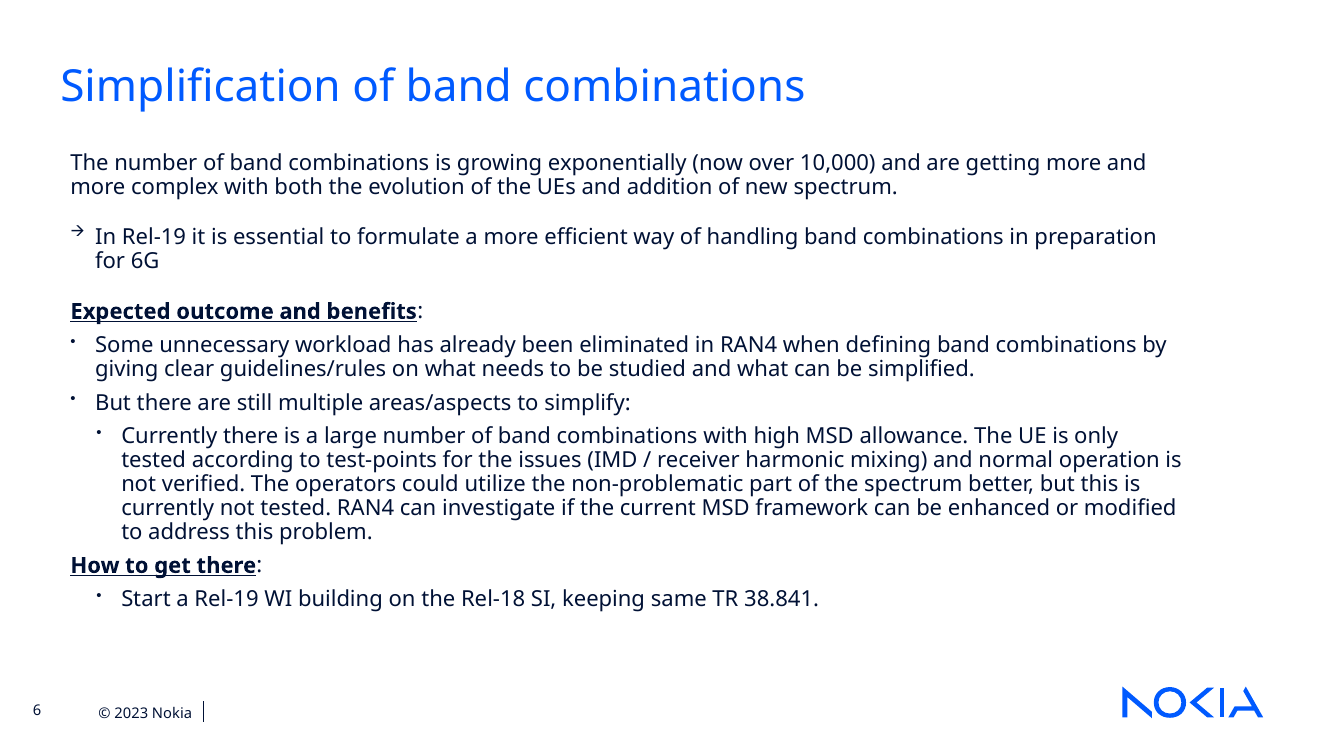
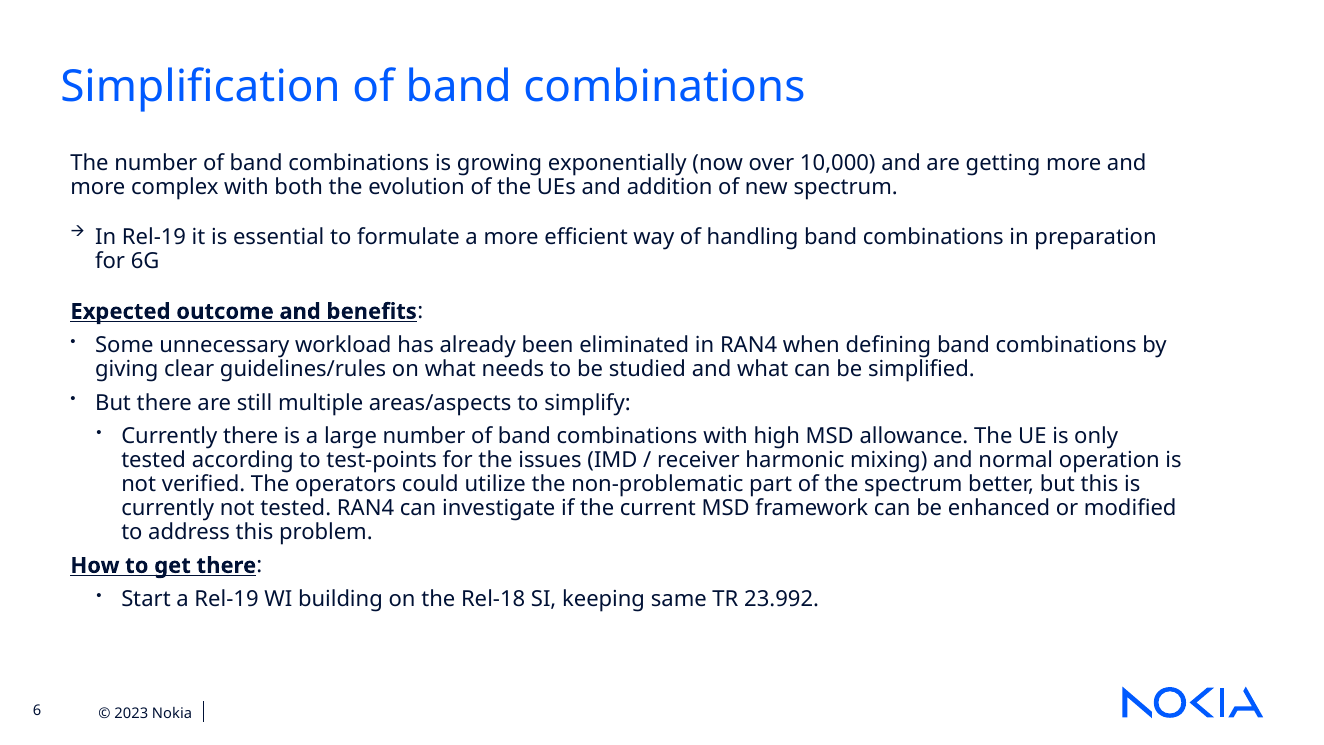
38.841: 38.841 -> 23.992
